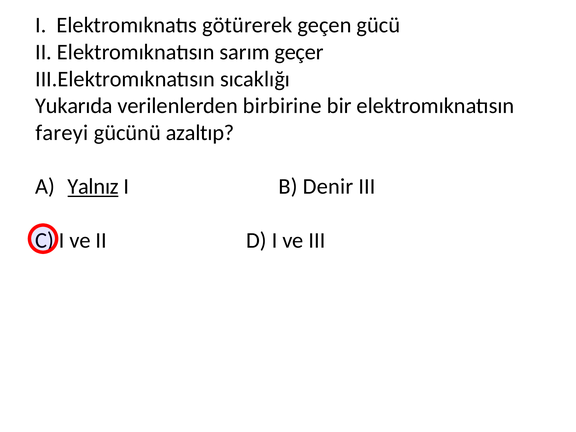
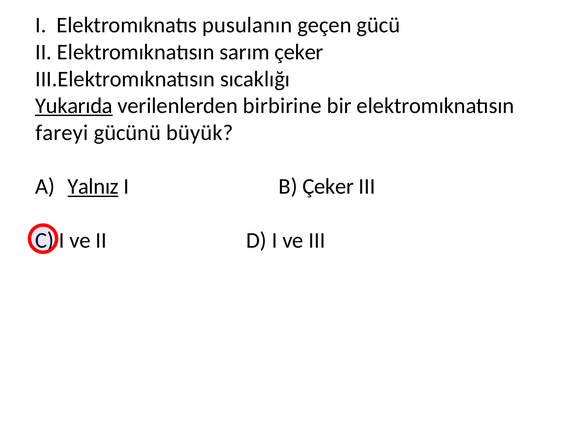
götürerek: götürerek -> pusulanın
sarım geçer: geçer -> çeker
Yukarıda underline: none -> present
azaltıp: azaltıp -> büyük
B Denir: Denir -> Çeker
